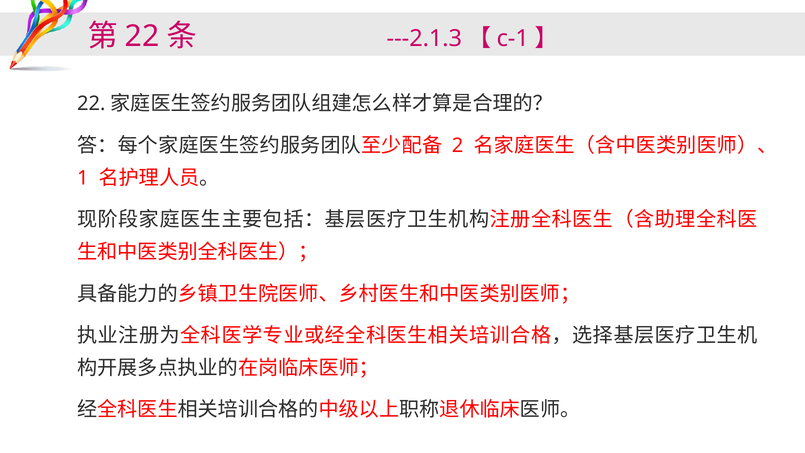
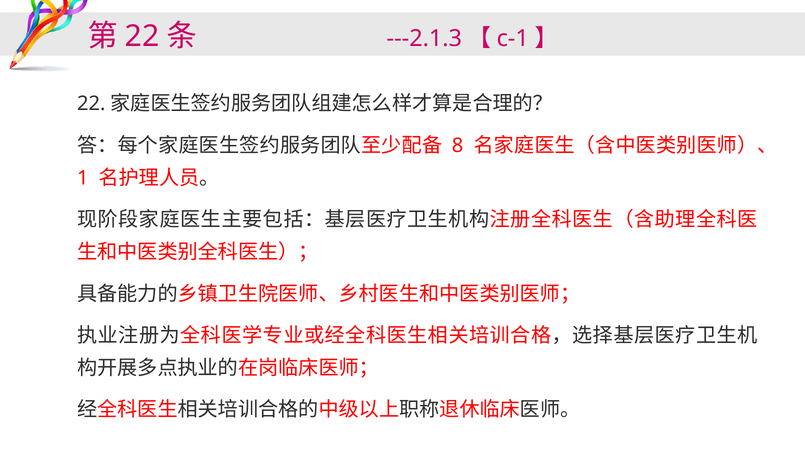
2: 2 -> 8
